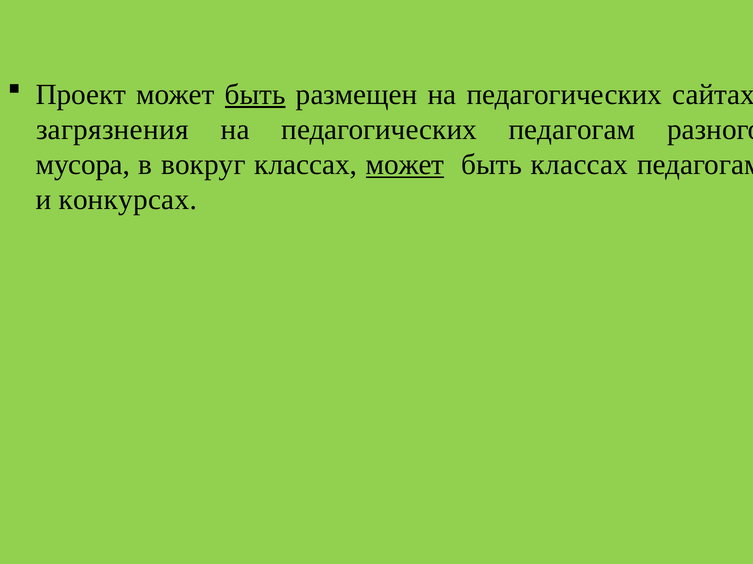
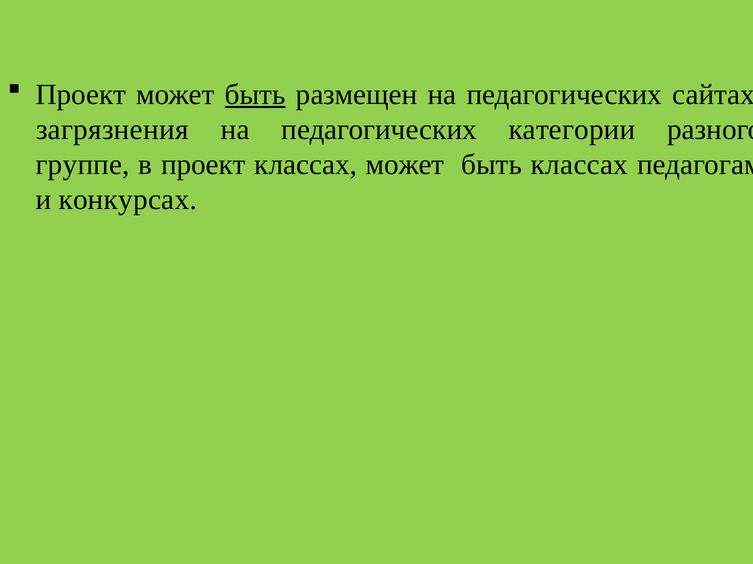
педагогических педагогам: педагогам -> категории
мусора: мусора -> группе
в вокруг: вокруг -> проект
может at (405, 165) underline: present -> none
